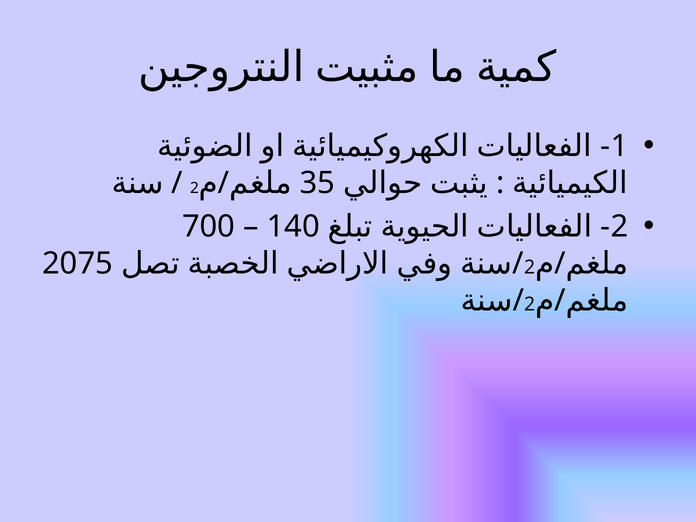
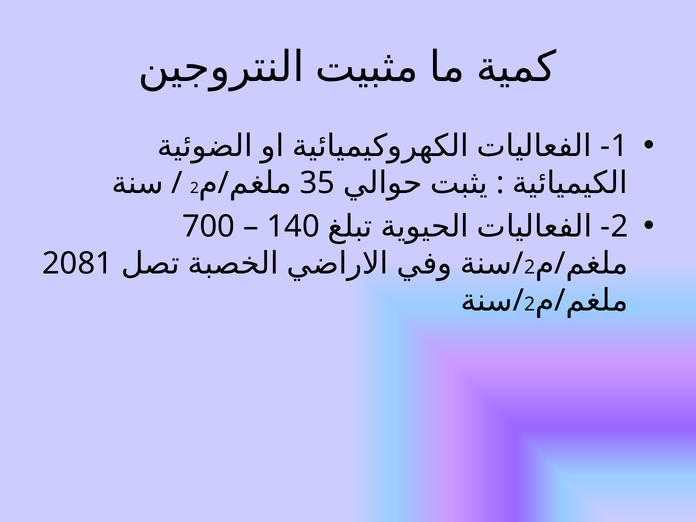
2075: 2075 -> 2081
